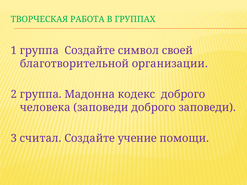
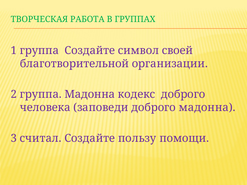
доброго заповеди: заповеди -> мадонна
учение: учение -> пользу
